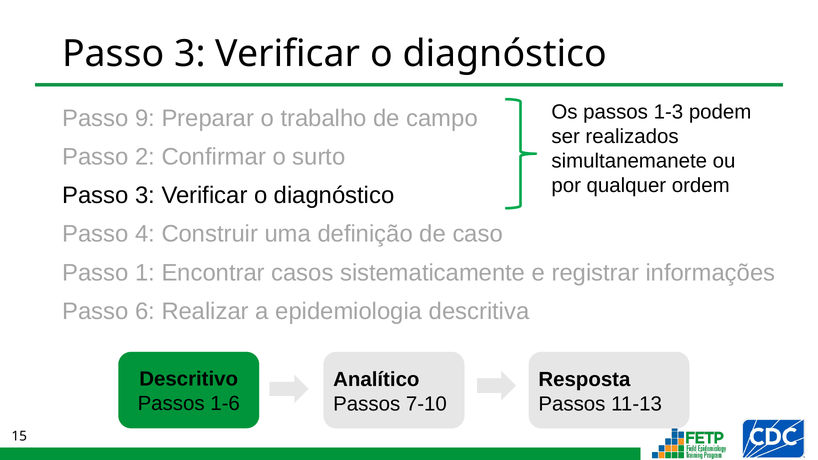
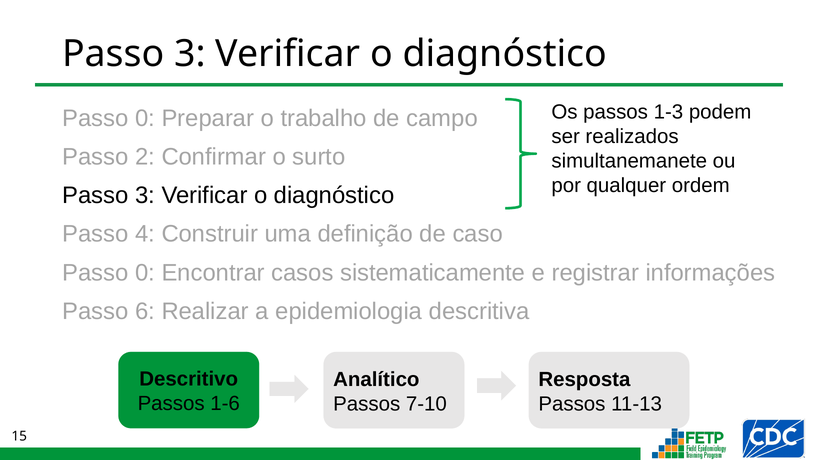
9 at (145, 118): 9 -> 0
1 at (145, 273): 1 -> 0
